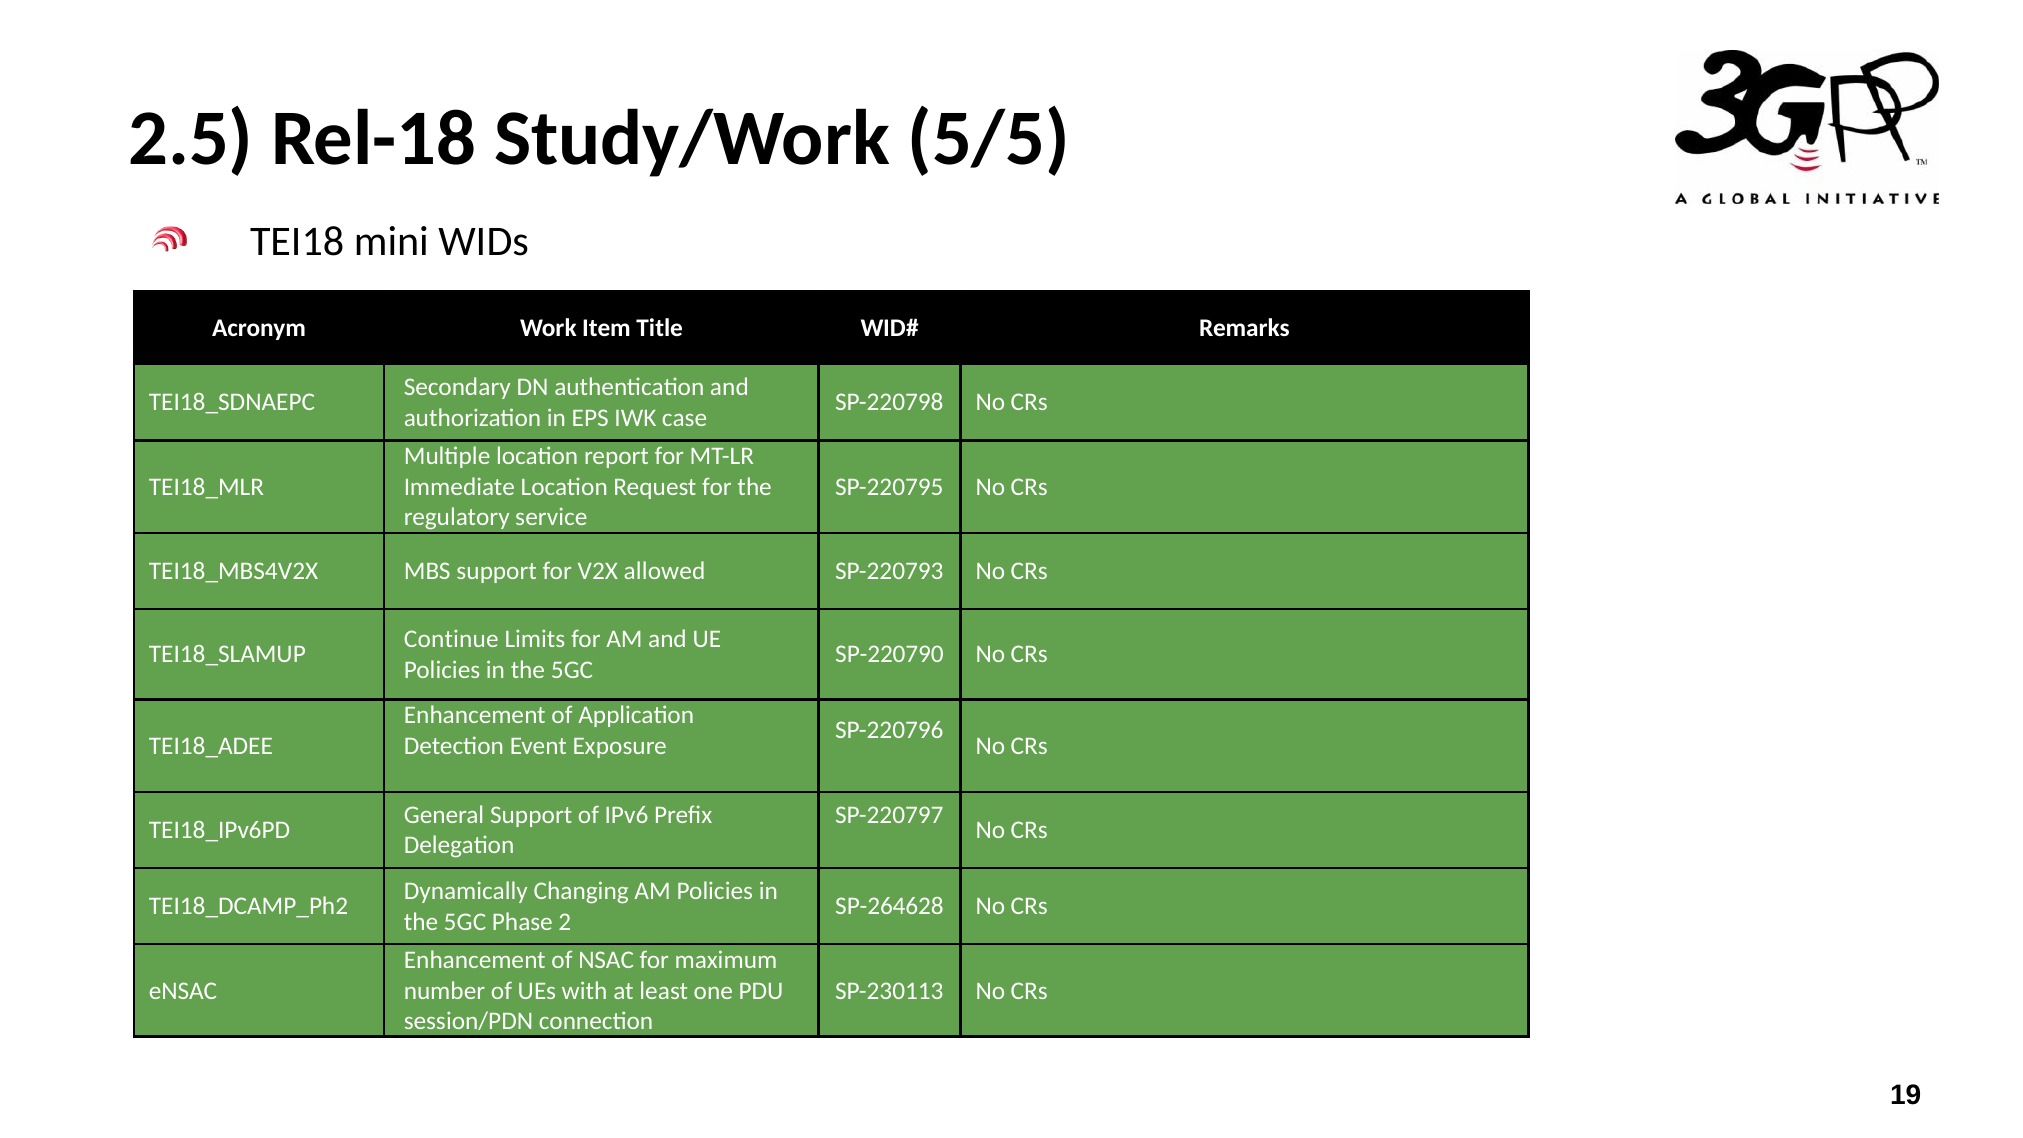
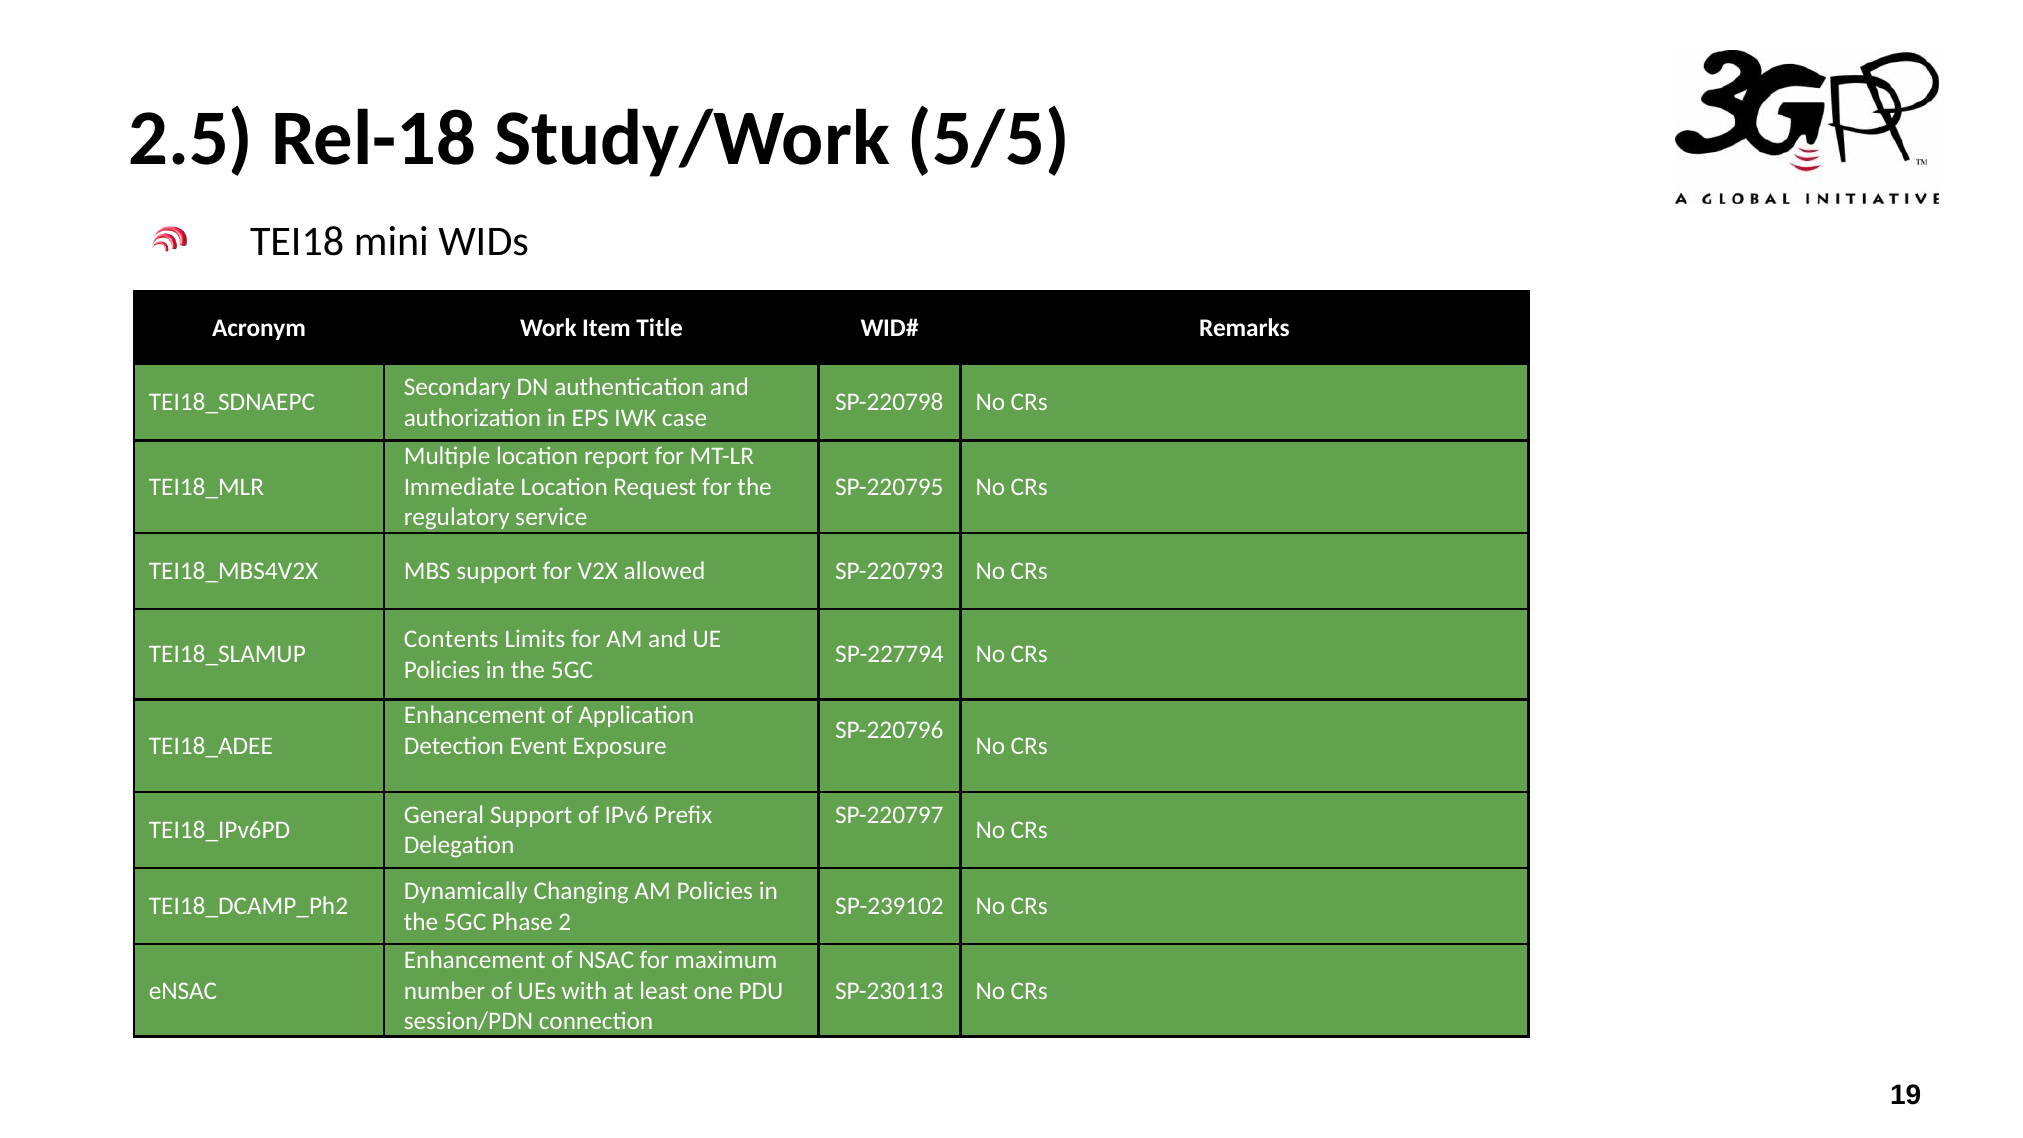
Continue: Continue -> Contents
SP-220790: SP-220790 -> SP-227794
SP-264628: SP-264628 -> SP-239102
